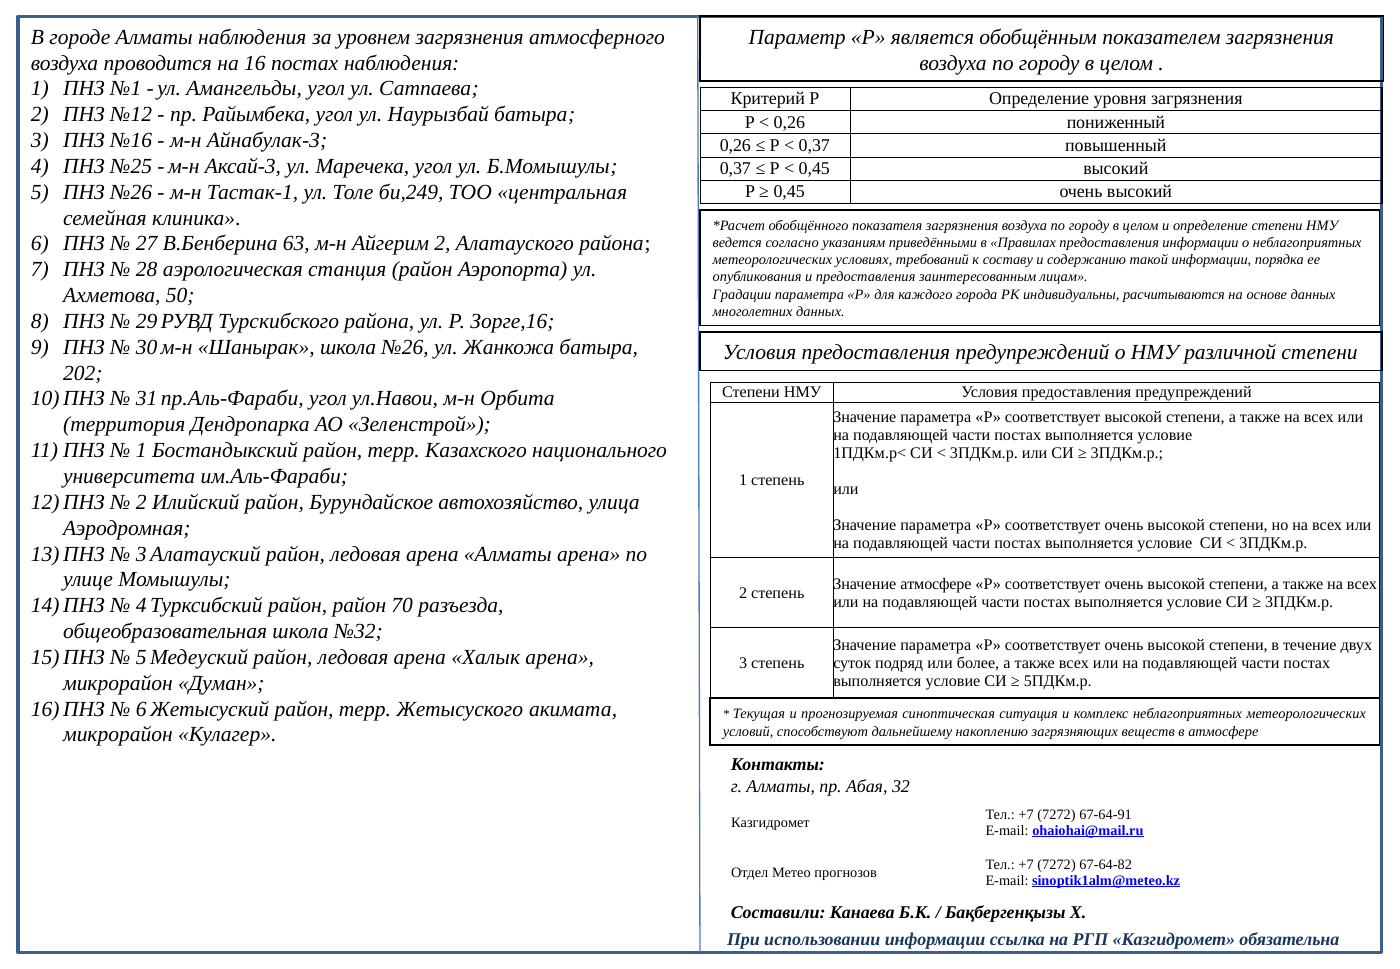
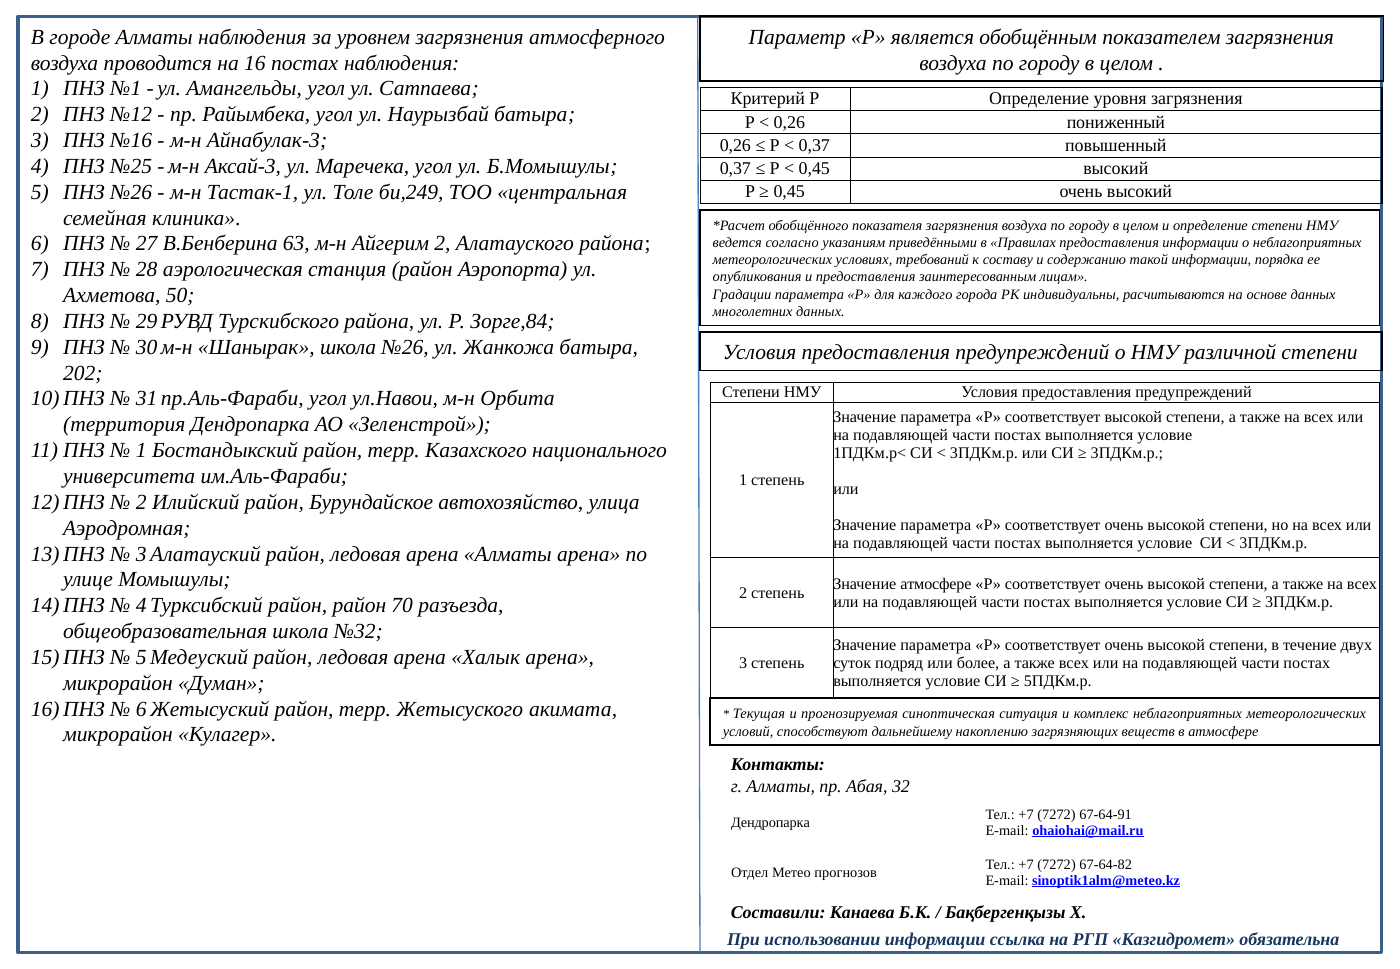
Зорге,16: Зорге,16 -> Зорге,84
Казгидромет at (770, 823): Казгидромет -> Дендропарка
